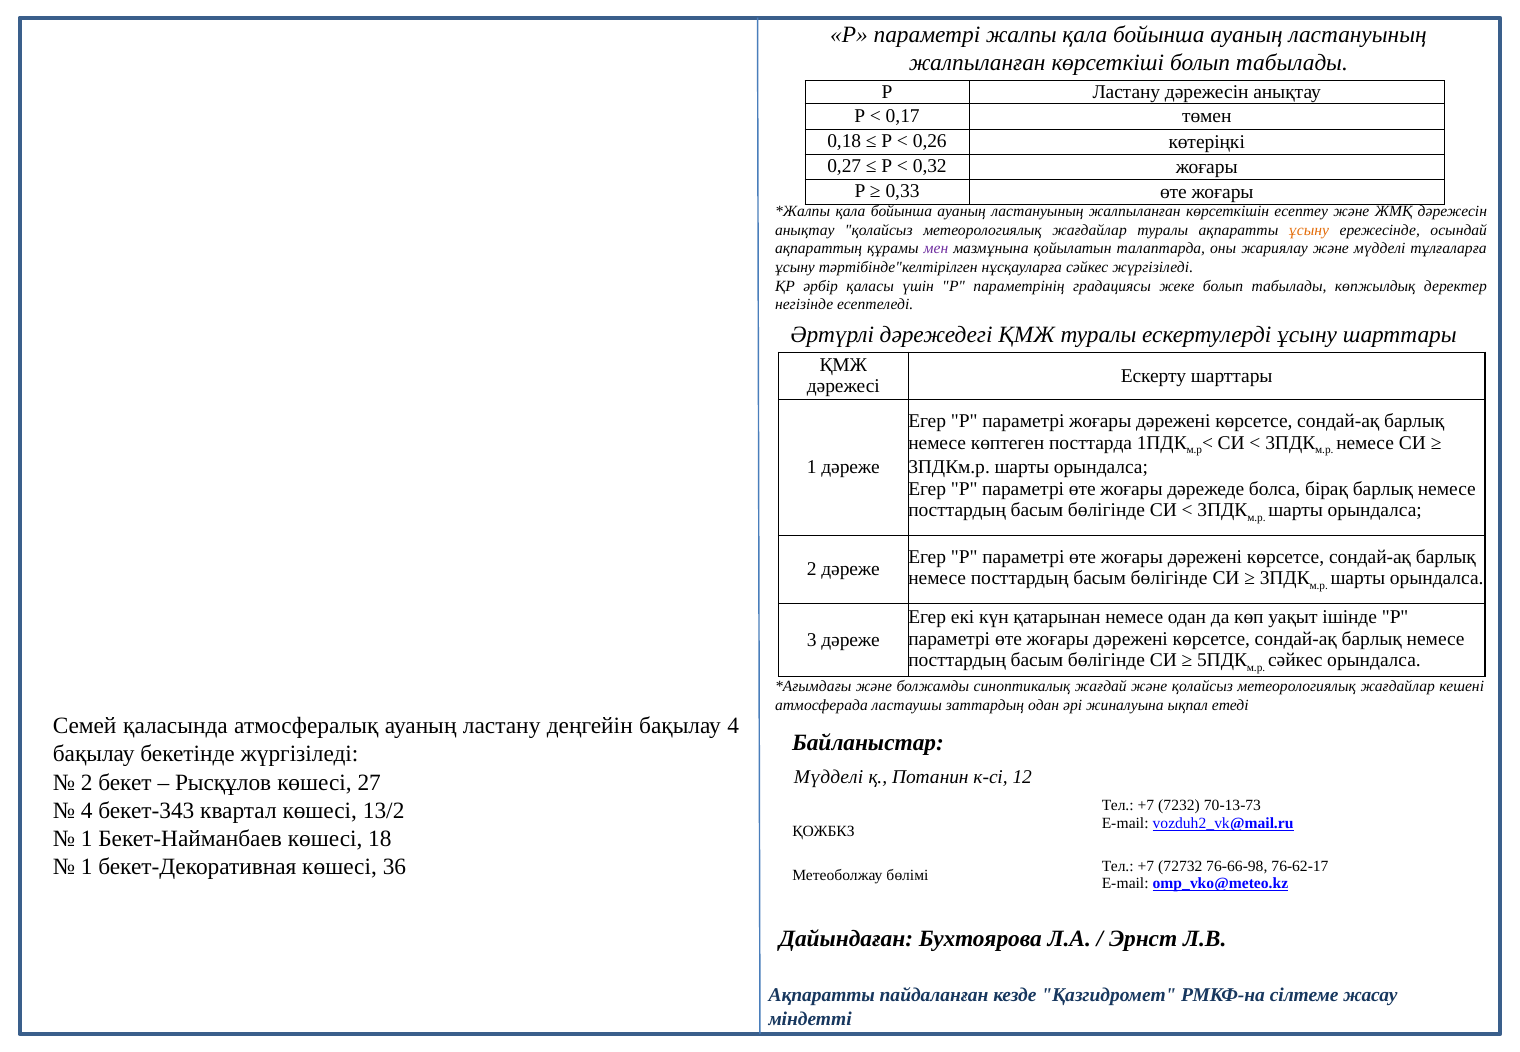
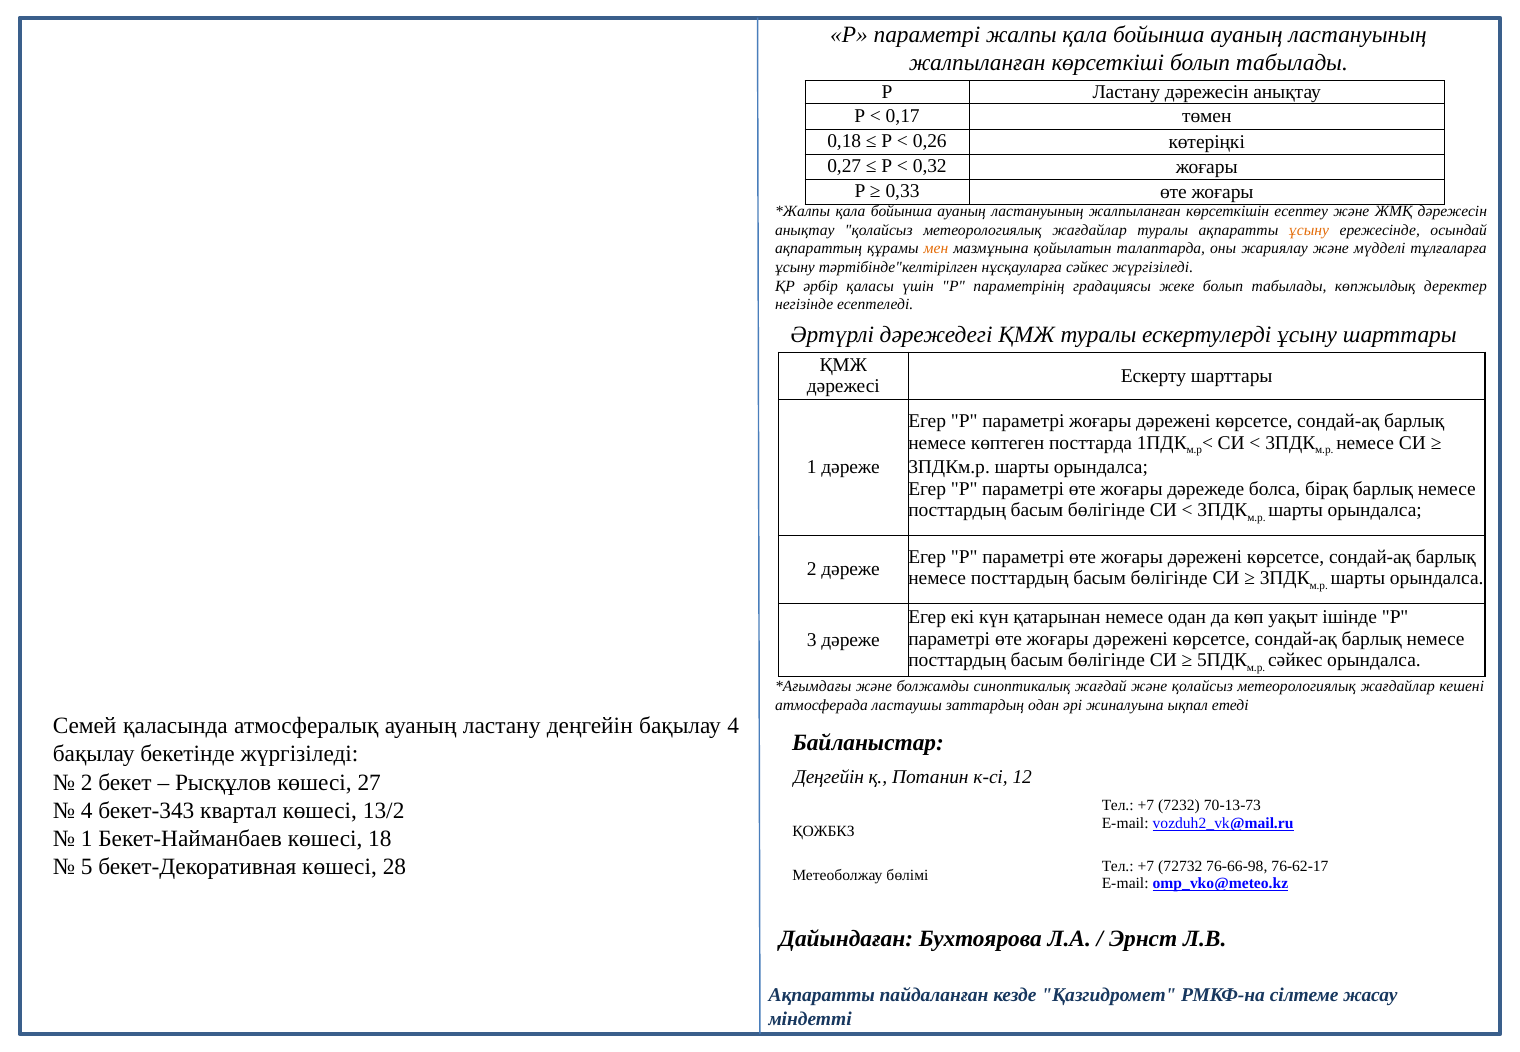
мен colour: purple -> orange
Мүдделі at (829, 777): Мүдделі -> Деңгейін
1 at (87, 867): 1 -> 5
36: 36 -> 28
